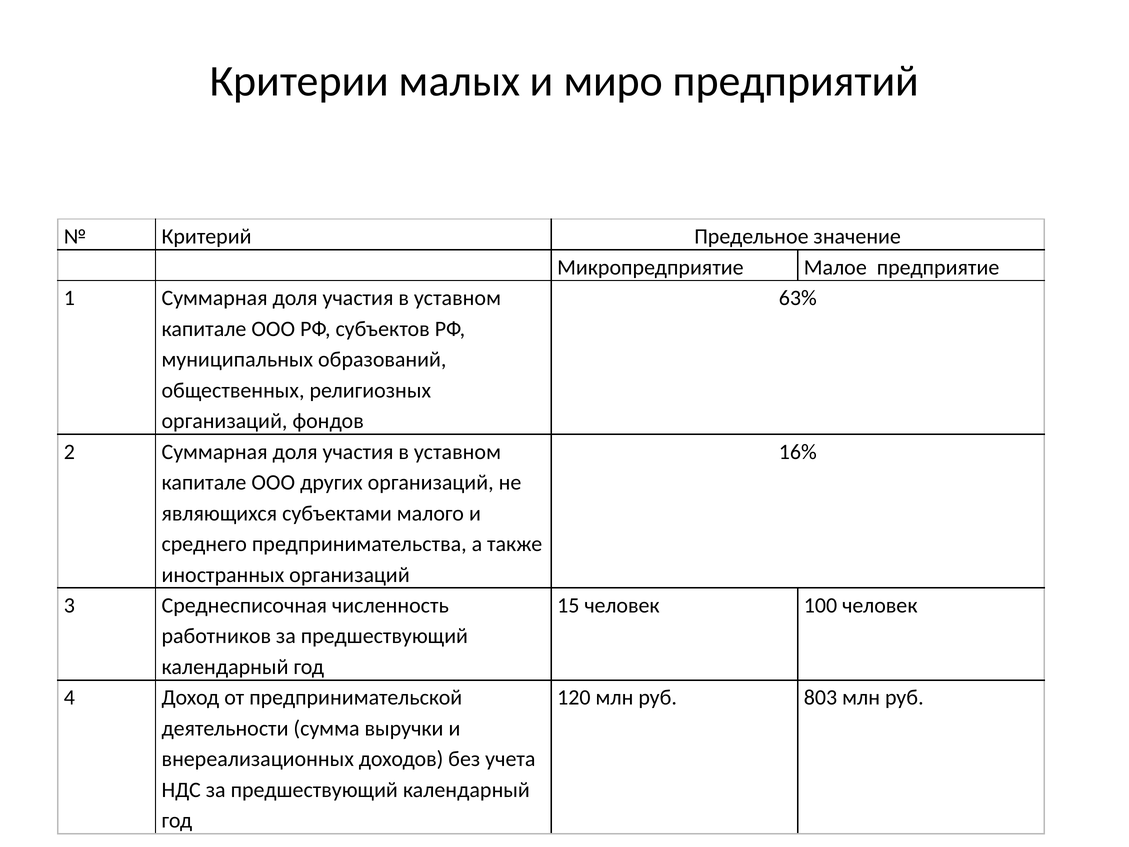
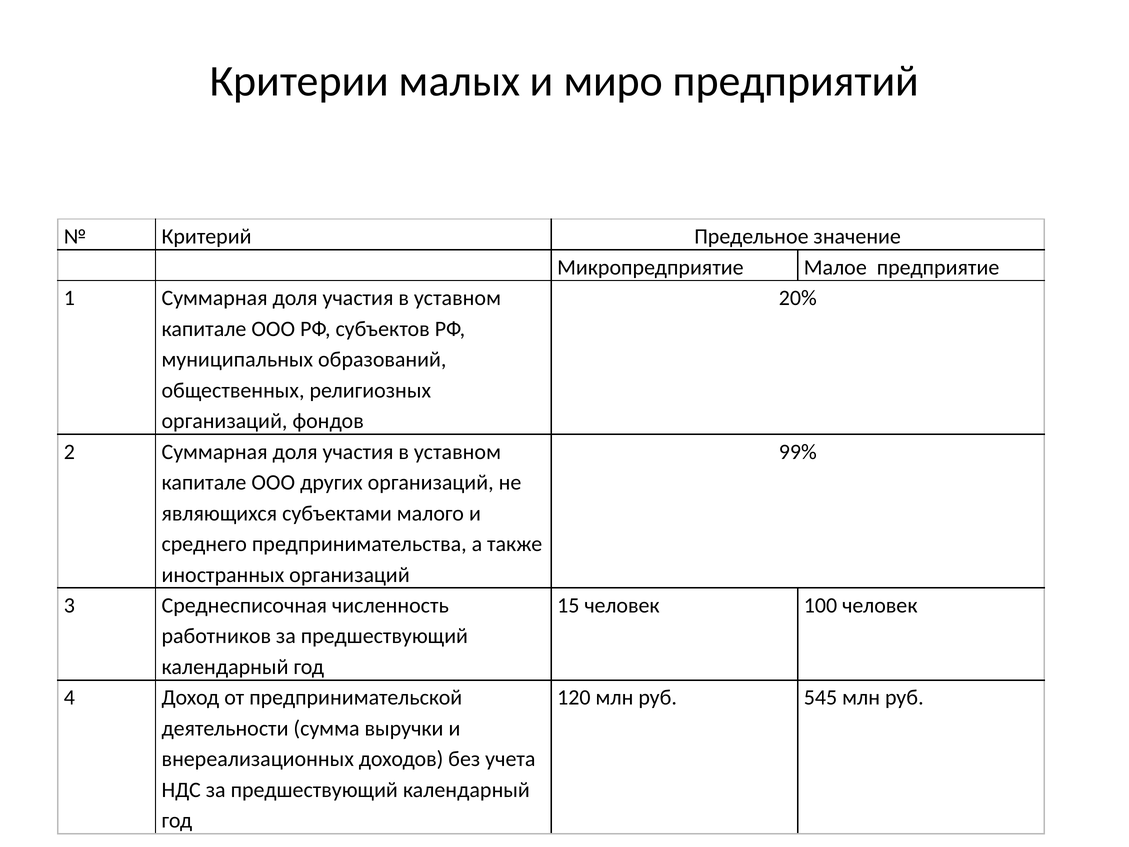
63%: 63% -> 20%
16%: 16% -> 99%
803: 803 -> 545
